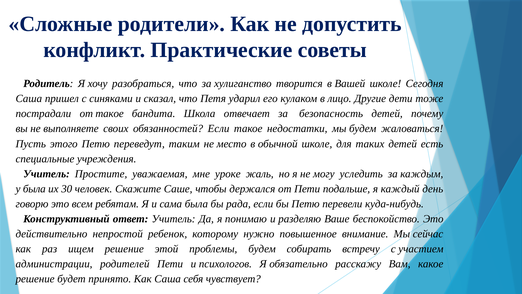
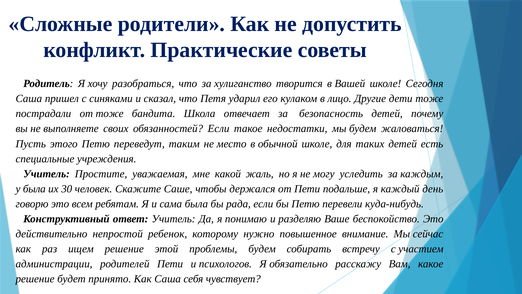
от такое: такое -> тоже
уроке: уроке -> какой
